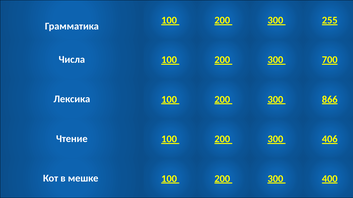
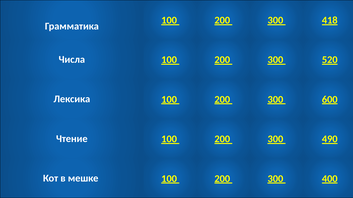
255: 255 -> 418
700: 700 -> 520
866: 866 -> 600
406: 406 -> 490
